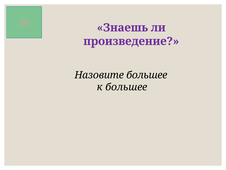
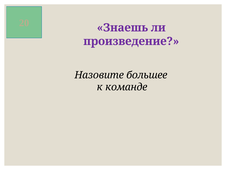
к большее: большее -> команде
